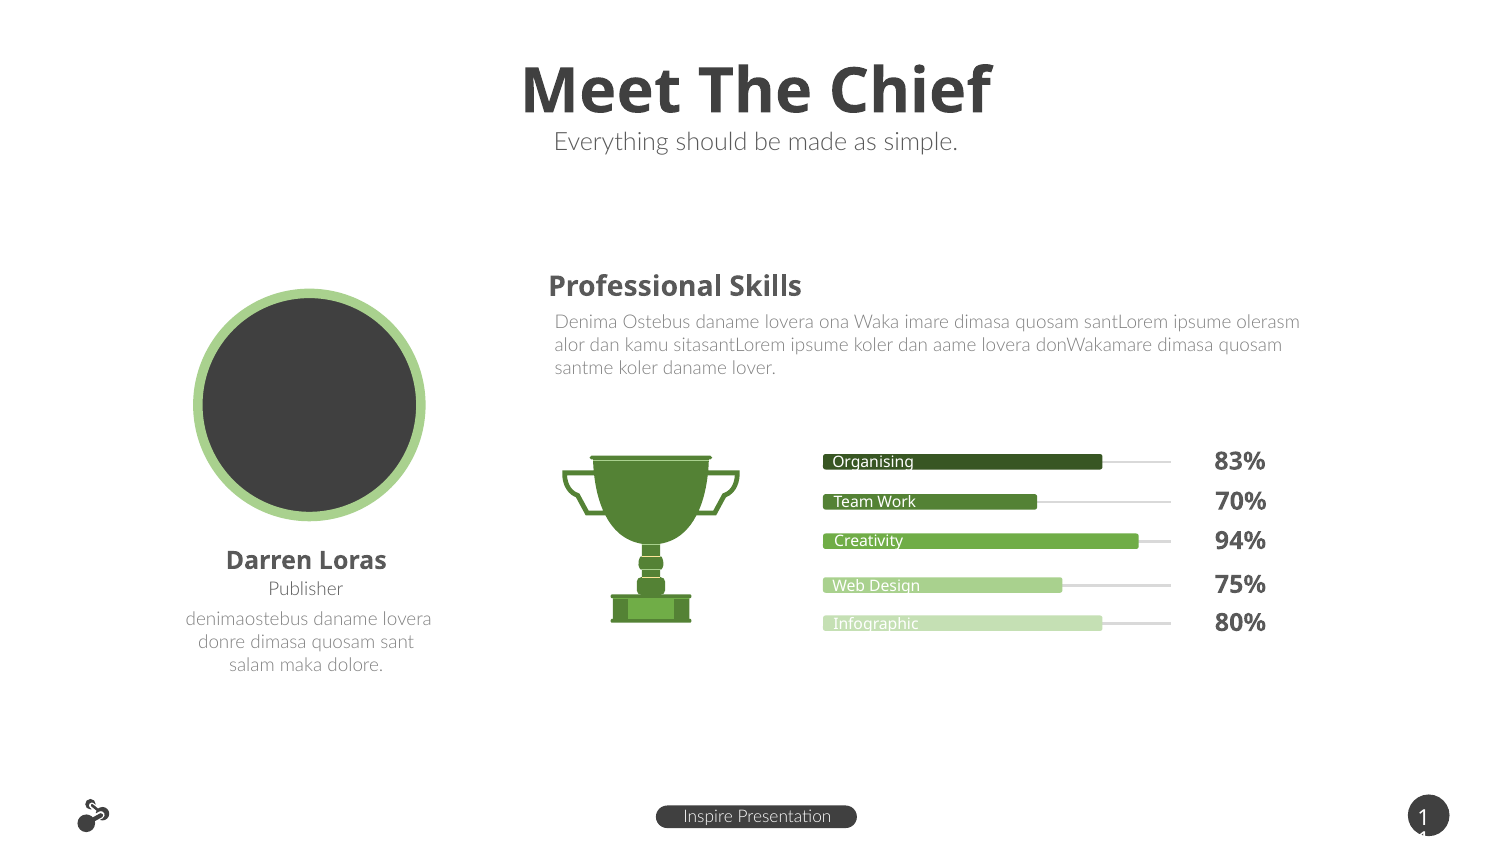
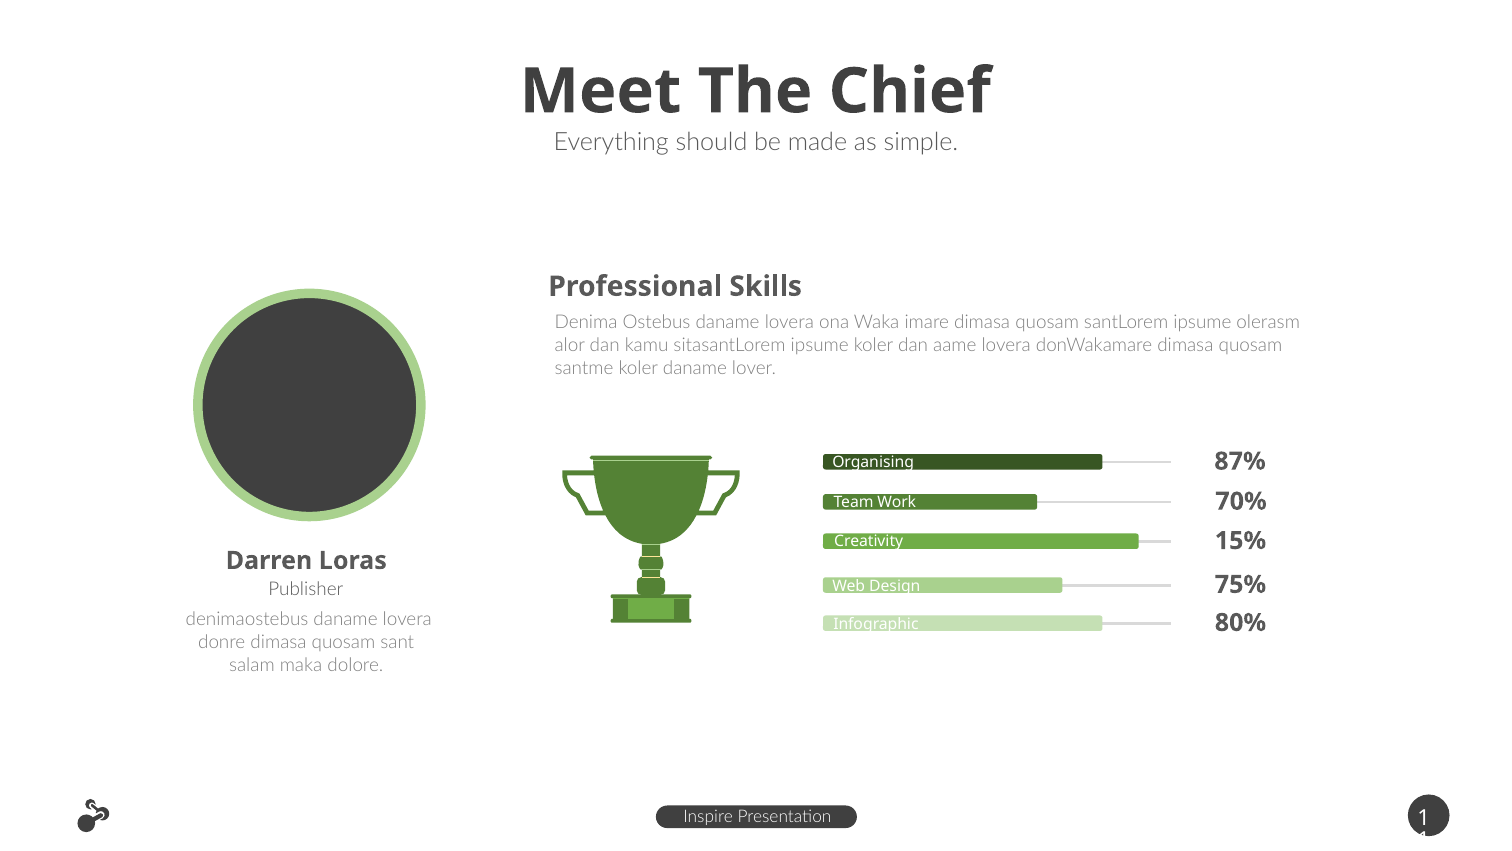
83%: 83% -> 87%
94%: 94% -> 15%
